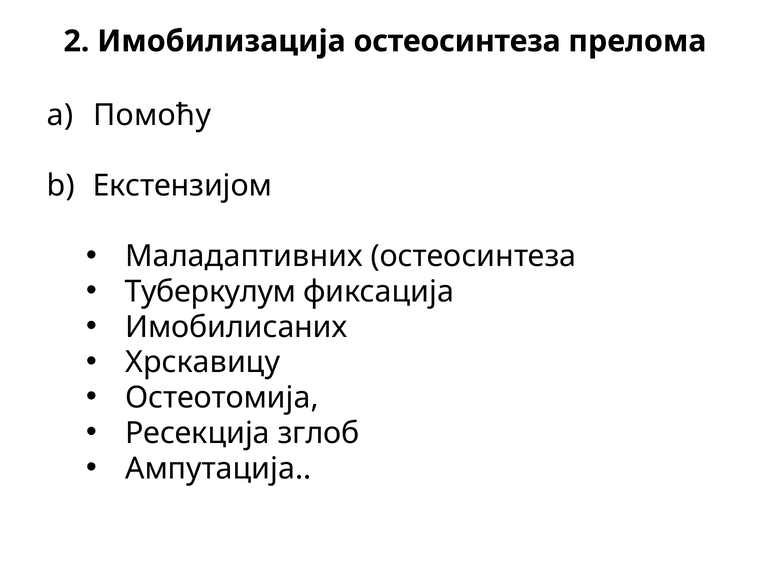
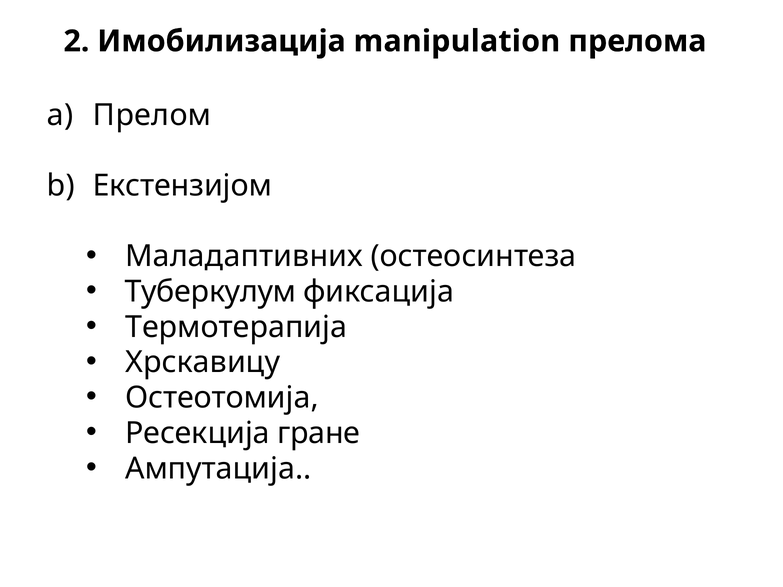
Имобилизација остеосинтеза: остеосинтеза -> manipulation
Помоћу: Помоћу -> Прелом
Имобилисаних: Имобилисаних -> Термотерапија
зглоб: зглоб -> гране
